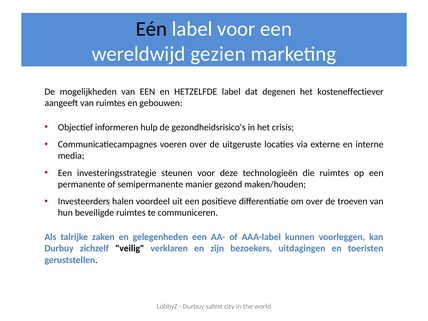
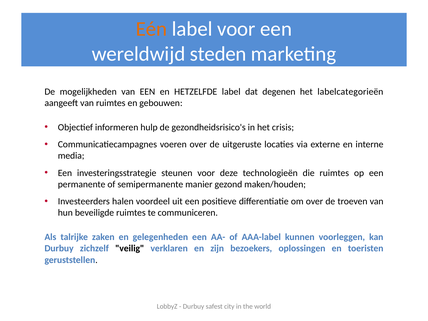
Eén colour: black -> orange
gezien: gezien -> steden
kosteneffectiever: kosteneffectiever -> labelcategorieën
uitdagingen: uitdagingen -> oplossingen
